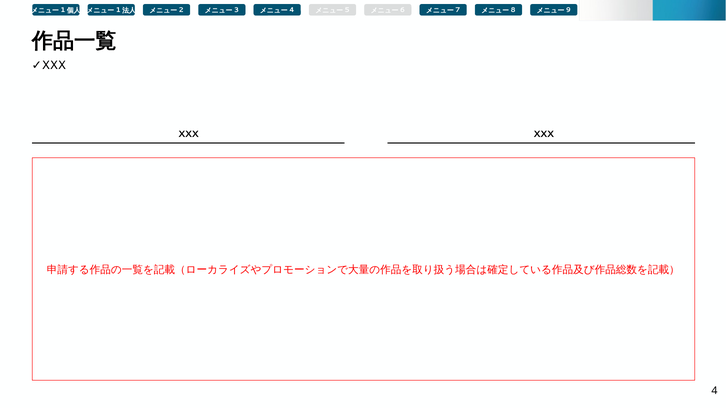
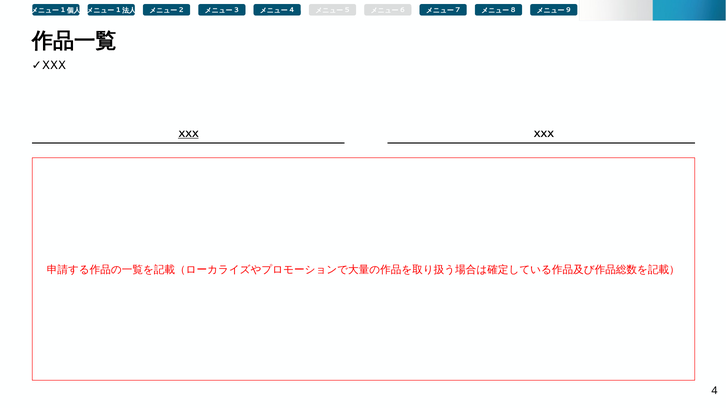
XXX at (188, 135) underline: none -> present
